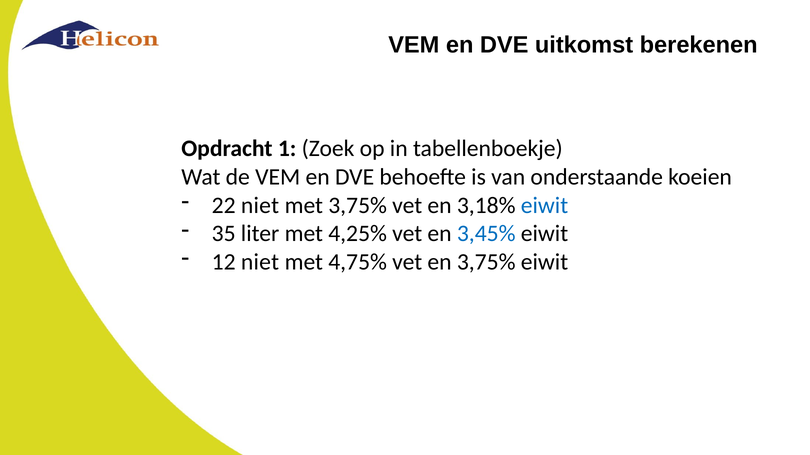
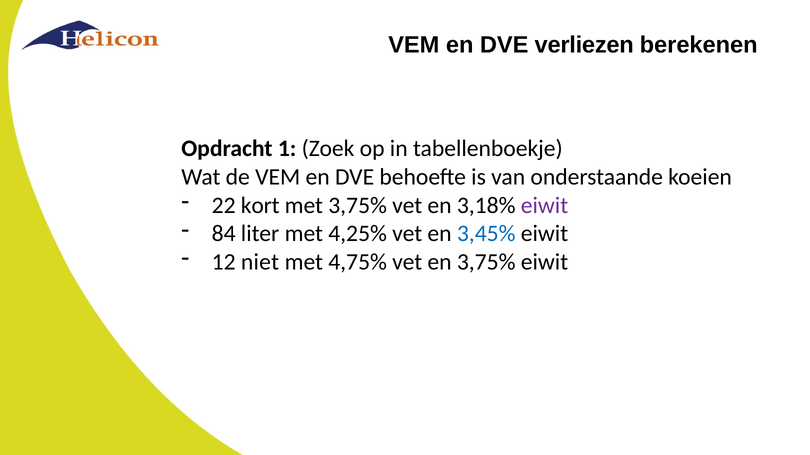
uitkomst: uitkomst -> verliezen
22 niet: niet -> kort
eiwit at (545, 206) colour: blue -> purple
35: 35 -> 84
